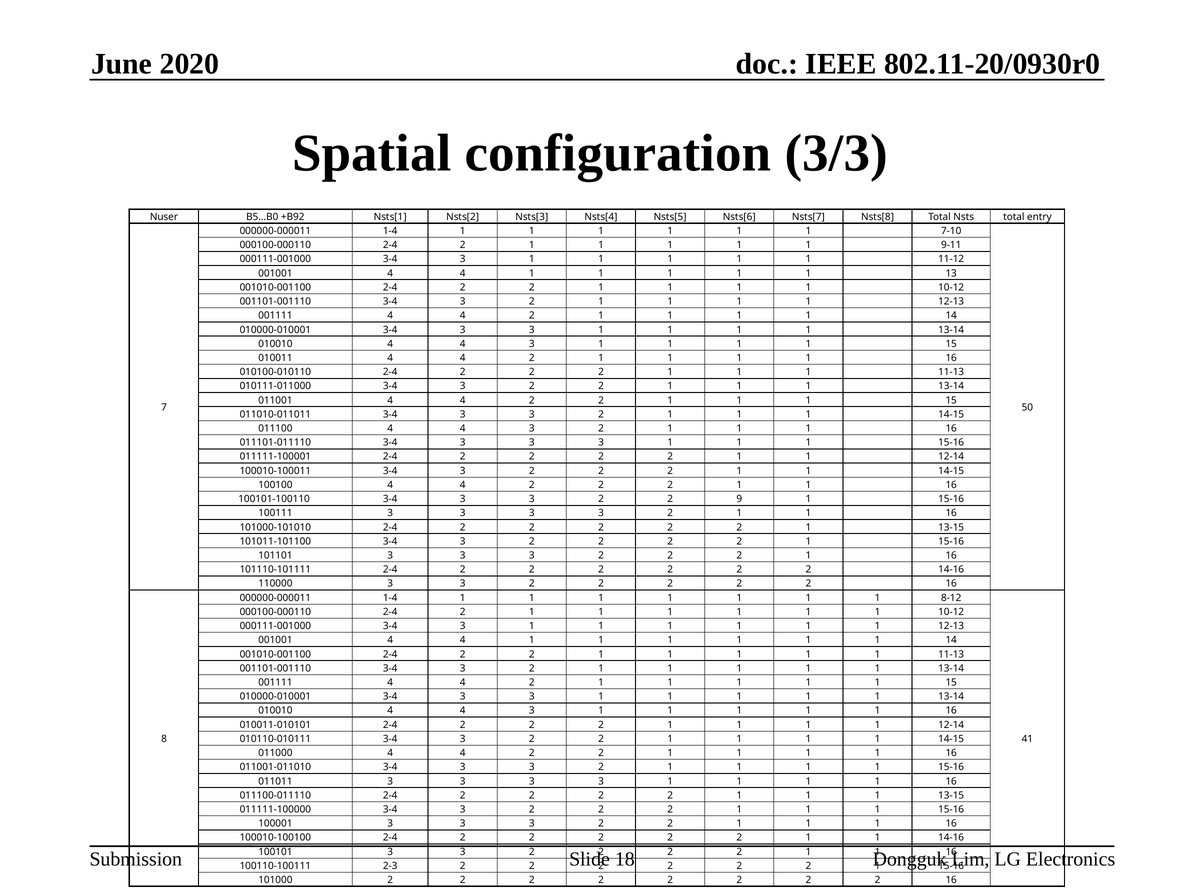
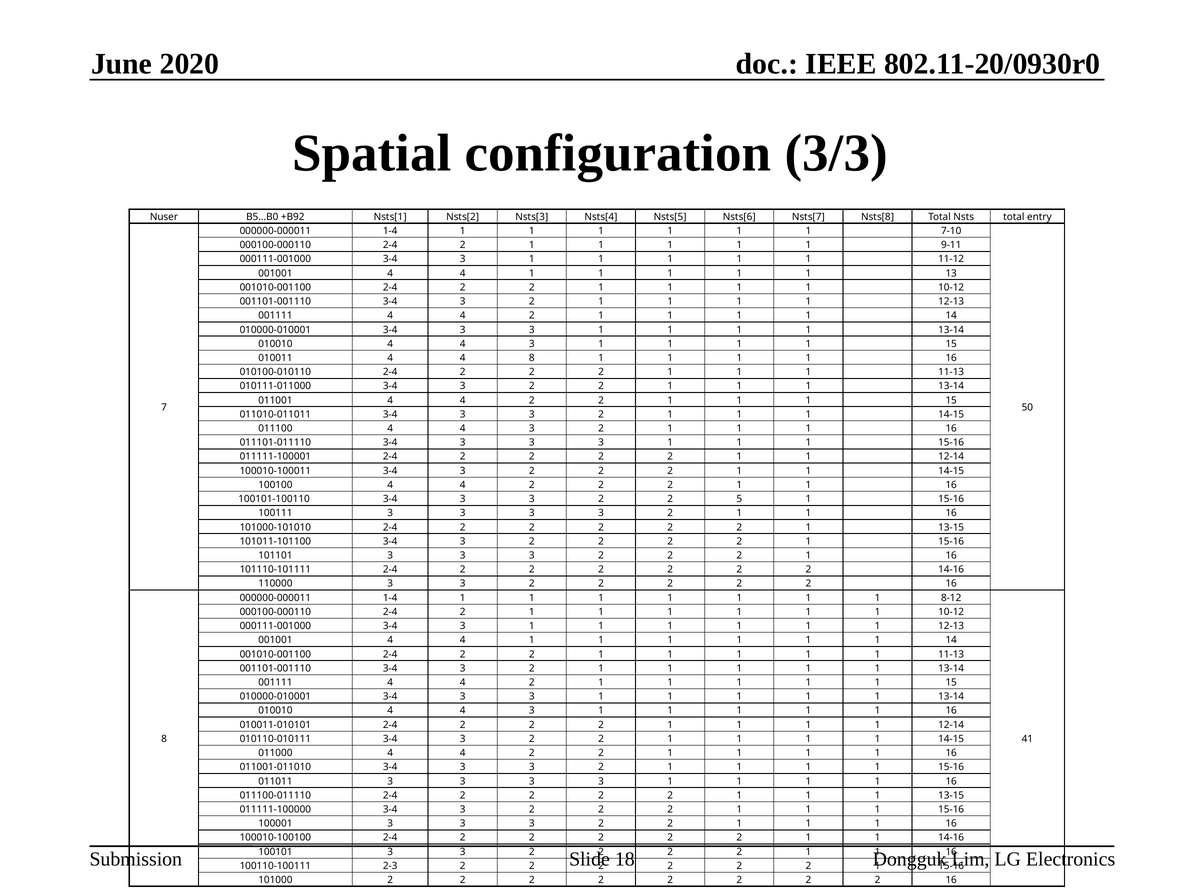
010011 4 4 2: 2 -> 8
9: 9 -> 5
